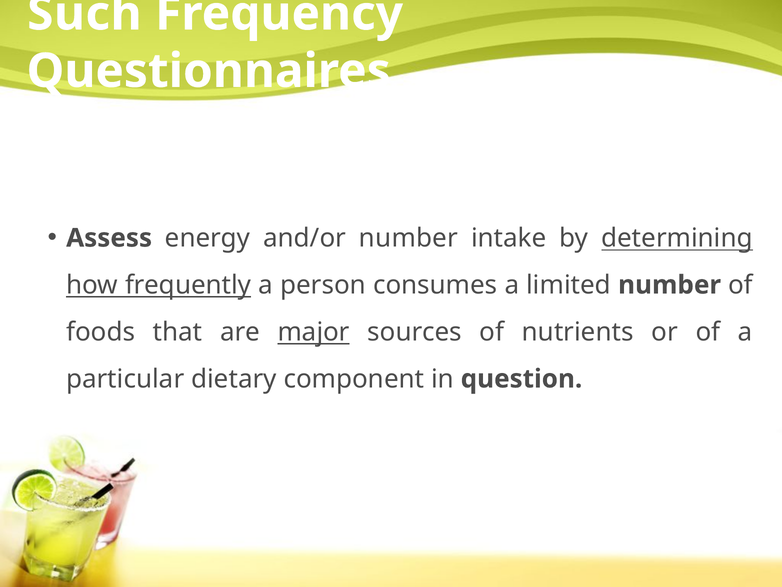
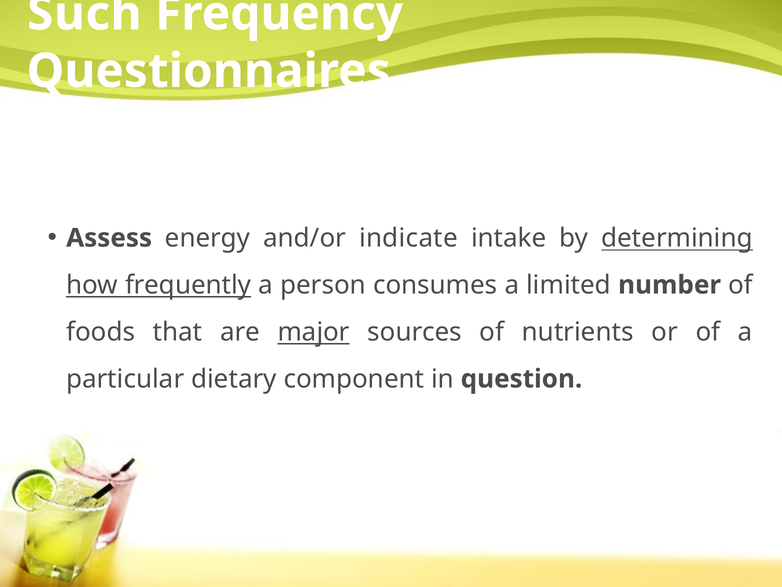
and/or number: number -> indicate
